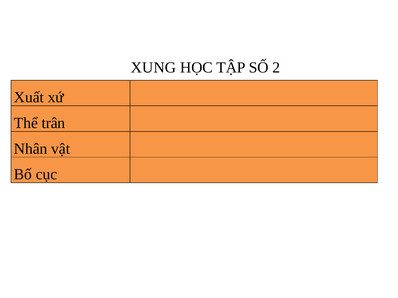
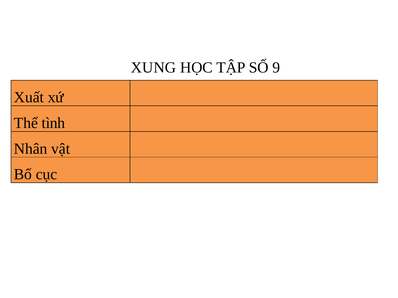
2: 2 -> 9
trân: trân -> tình
